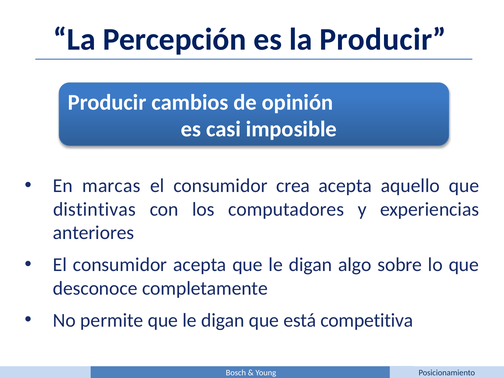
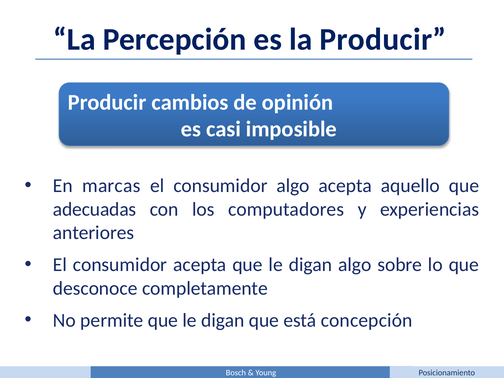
consumidor crea: crea -> algo
distintivas: distintivas -> adecuadas
competitiva: competitiva -> concepción
